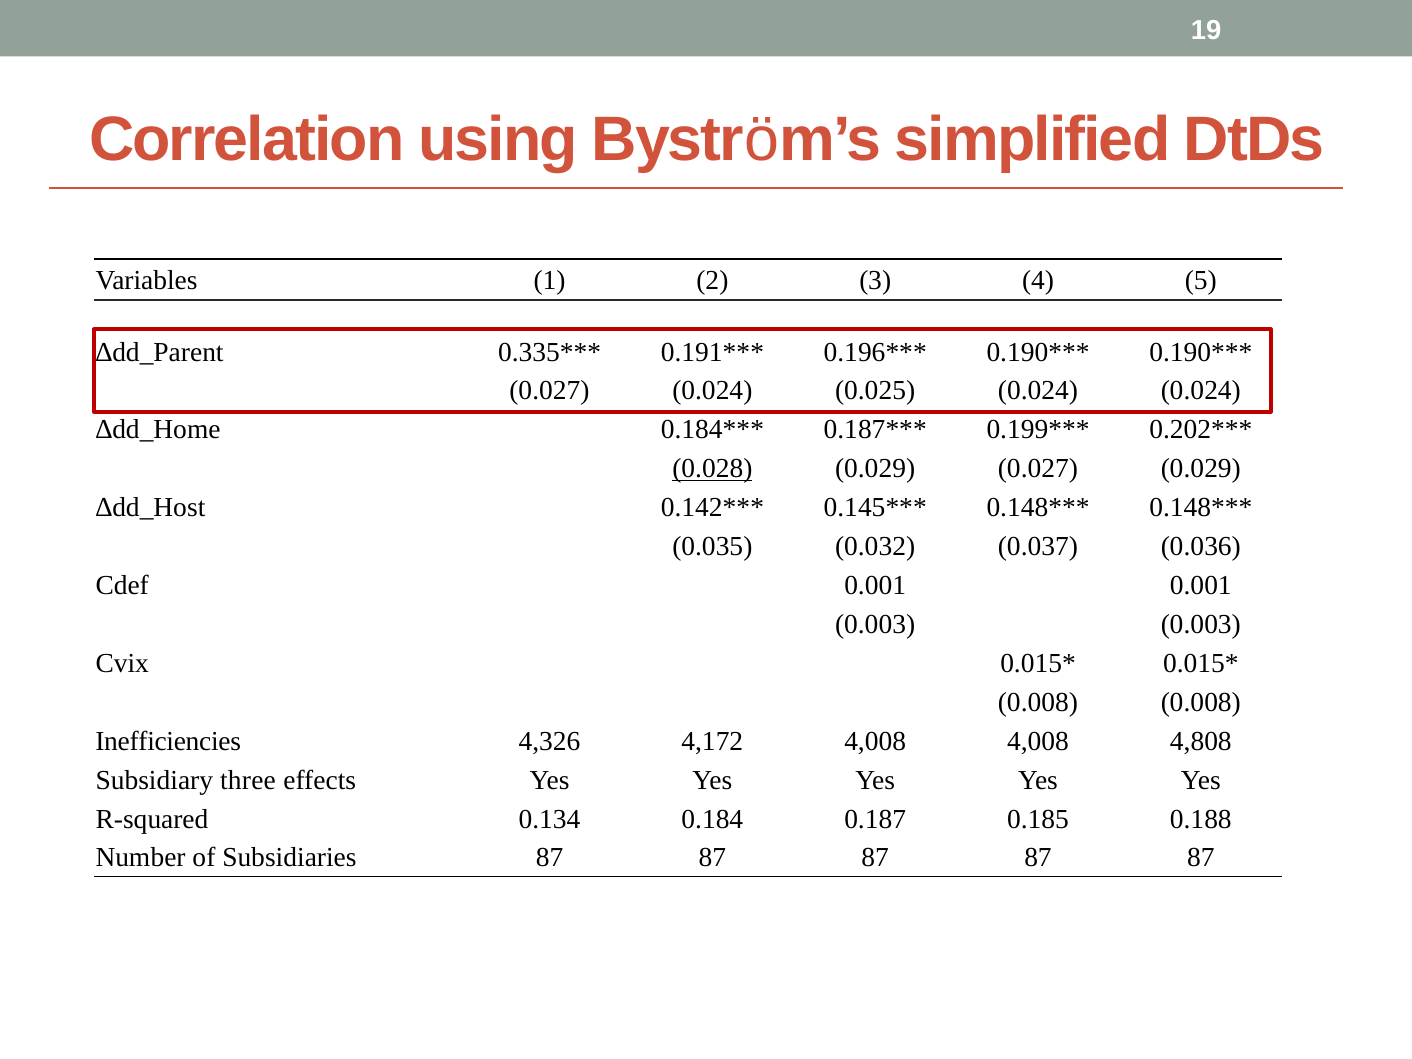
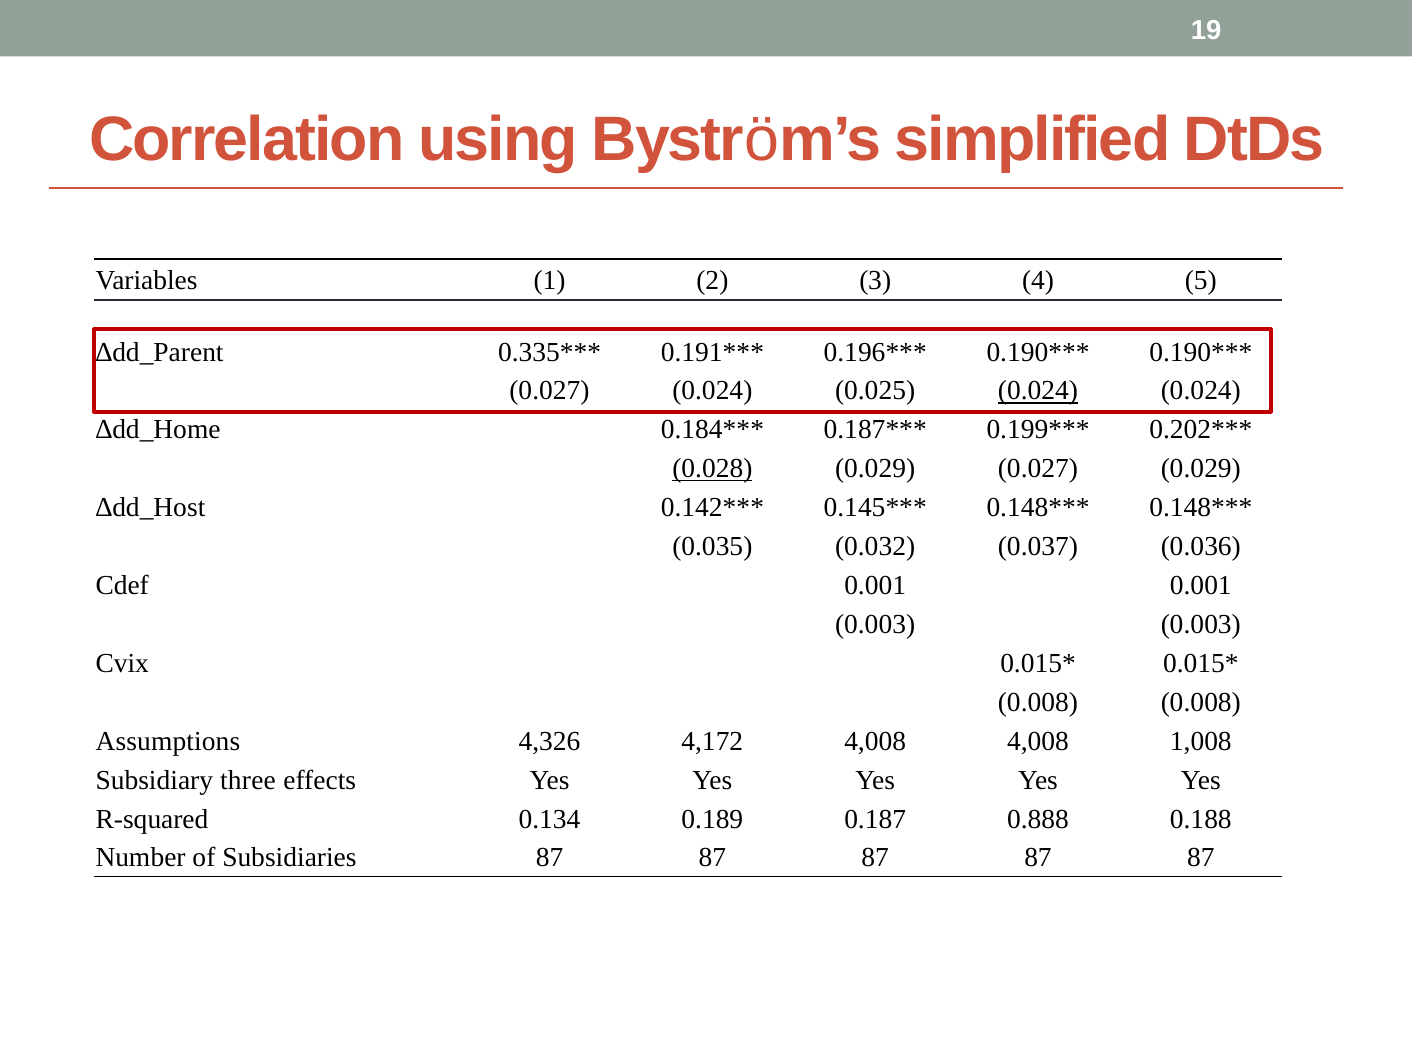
0.024 at (1038, 391) underline: none -> present
Inefficiencies: Inefficiencies -> Assumptions
4,808: 4,808 -> 1,008
0.184: 0.184 -> 0.189
0.185: 0.185 -> 0.888
